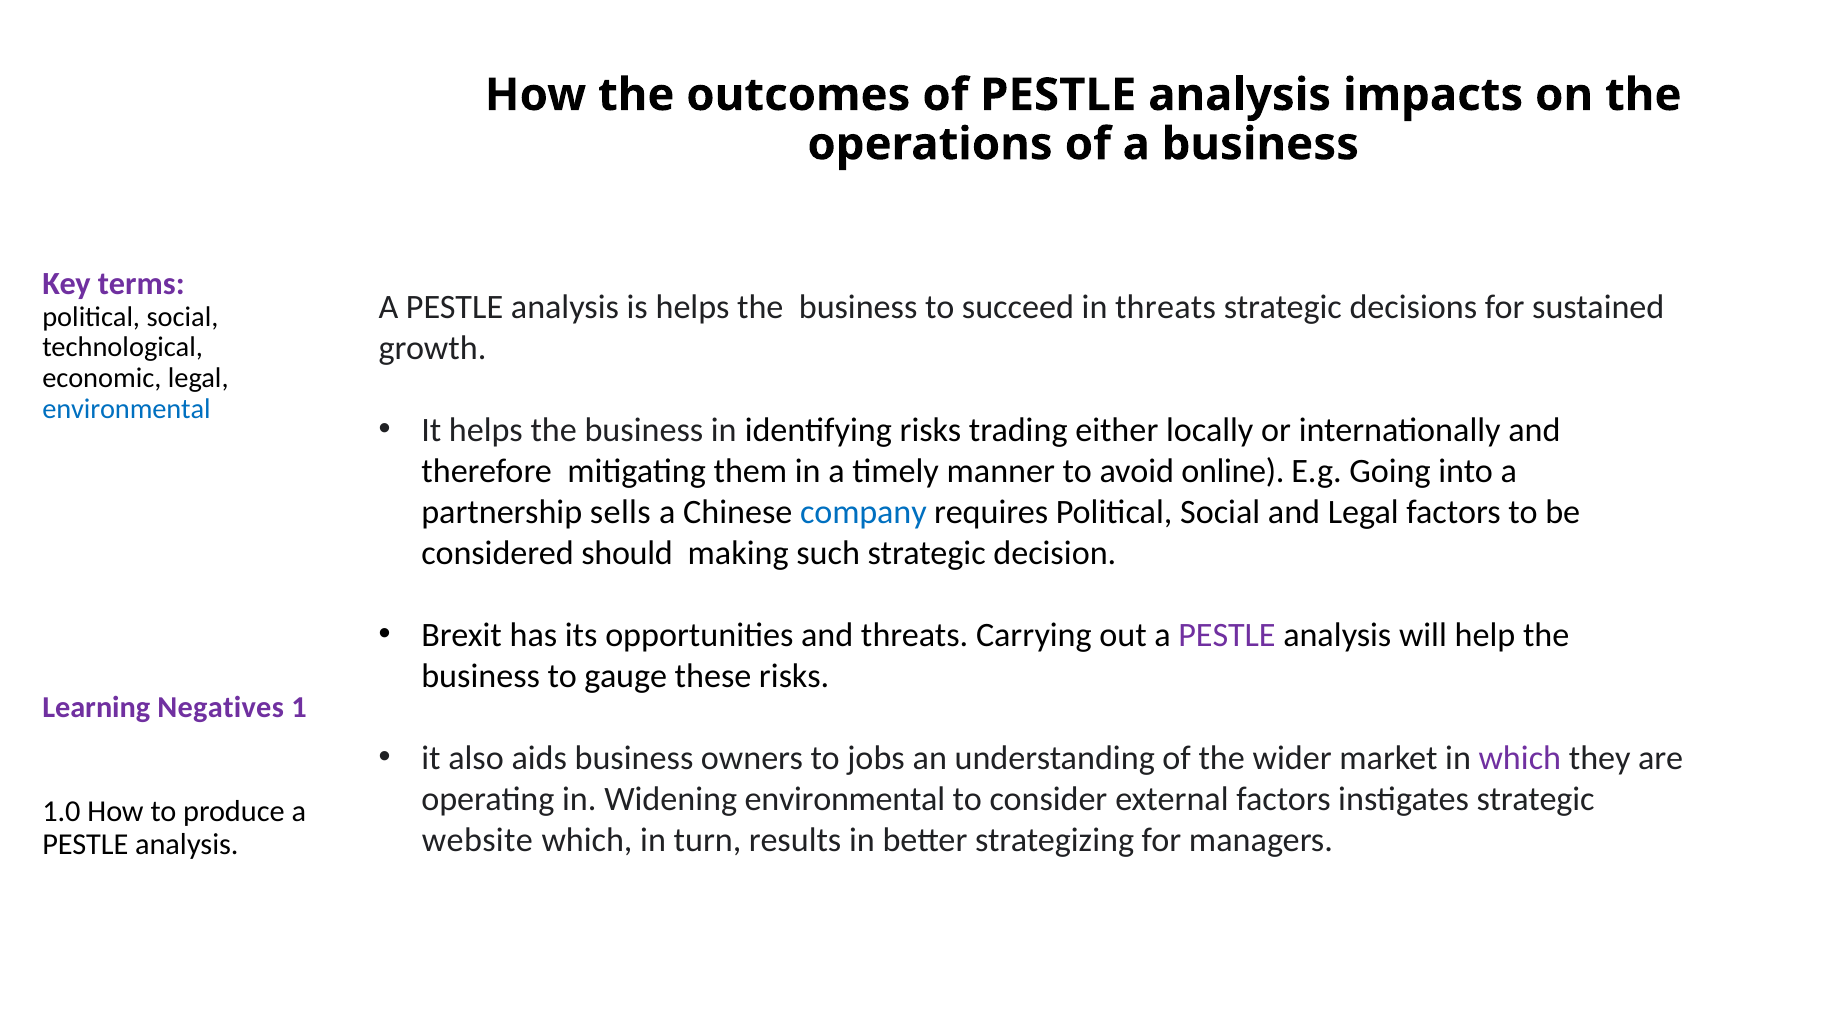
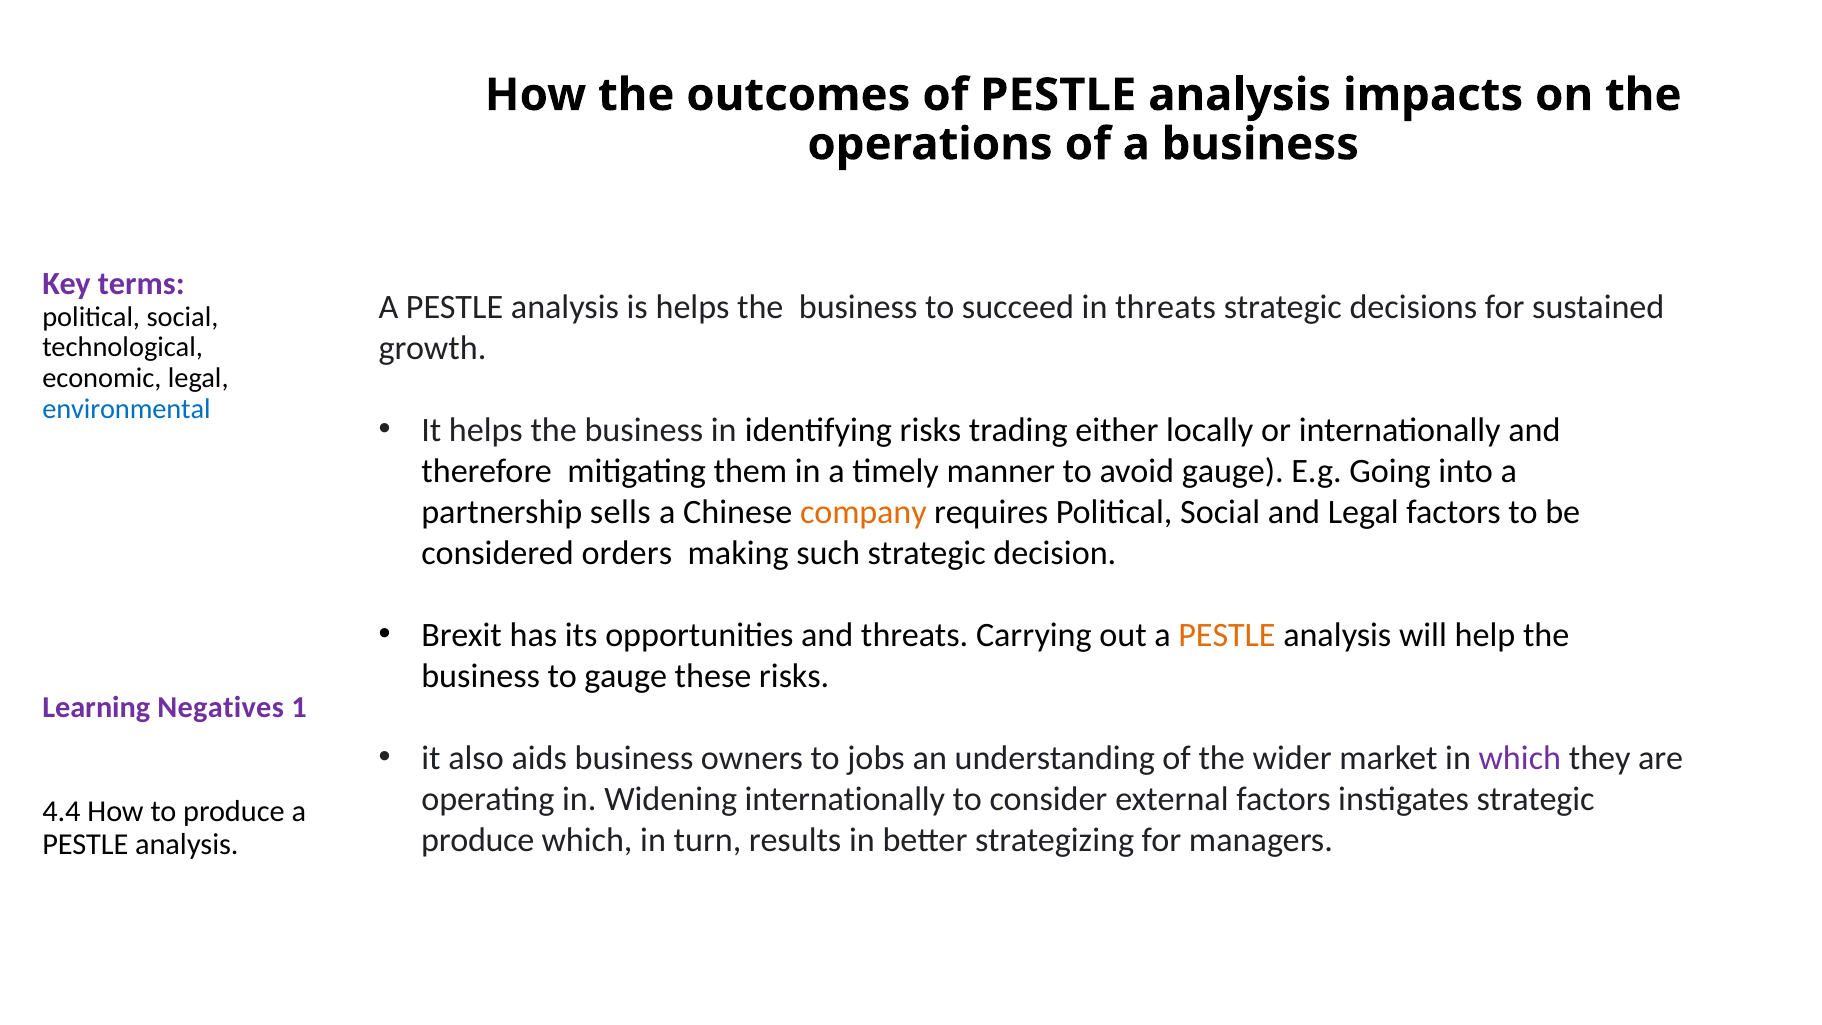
avoid online: online -> gauge
company colour: blue -> orange
should: should -> orders
PESTLE at (1227, 635) colour: purple -> orange
Widening environmental: environmental -> internationally
1.0: 1.0 -> 4.4
website at (477, 840): website -> produce
